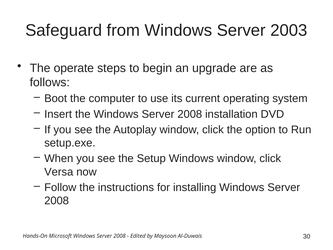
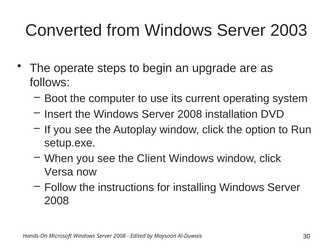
Safeguard: Safeguard -> Converted
Setup: Setup -> Client
